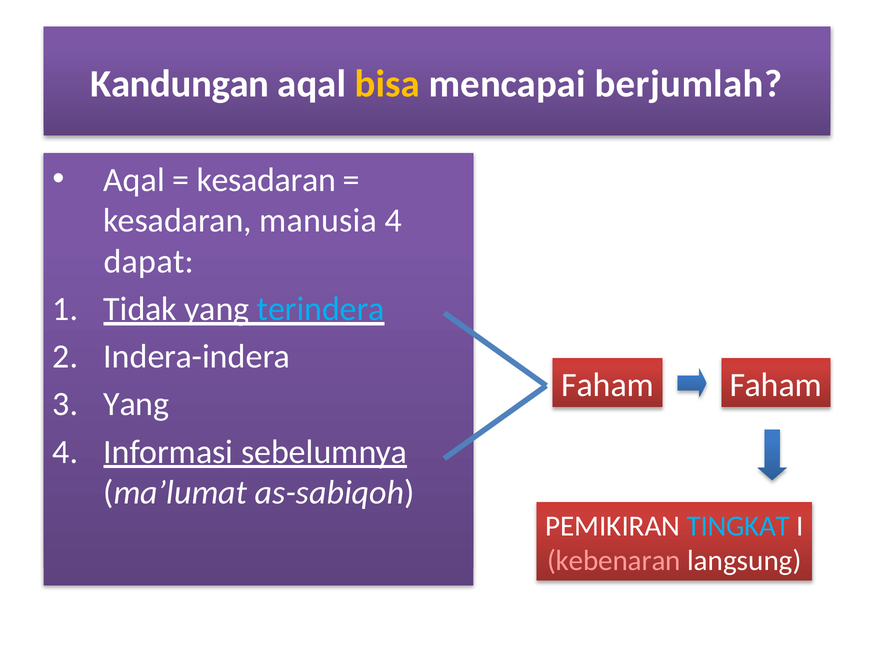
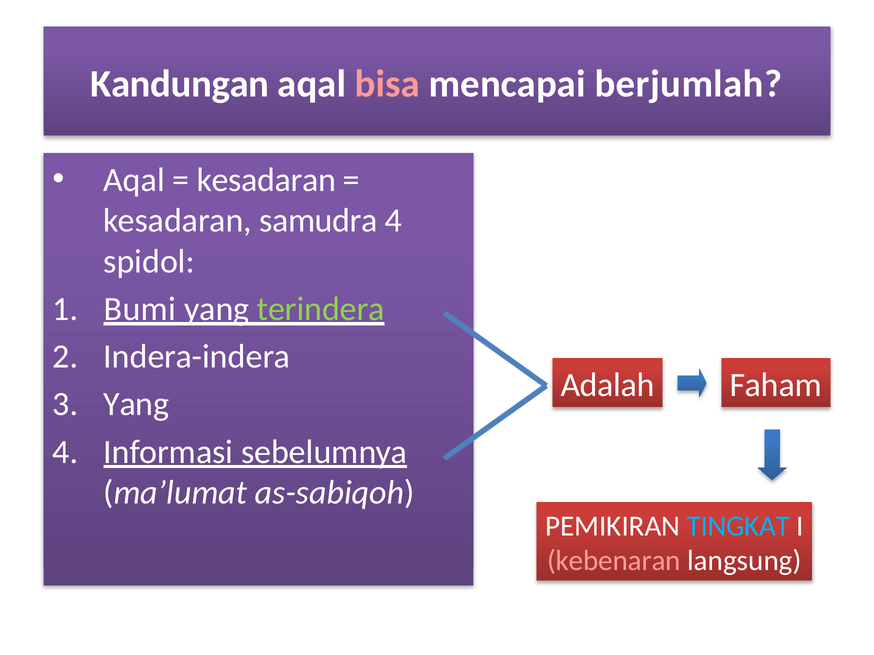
bisa colour: yellow -> pink
manusia: manusia -> samudra
dapat: dapat -> spidol
Tidak: Tidak -> Bumi
terindera colour: light blue -> light green
Faham at (608, 385): Faham -> Adalah
